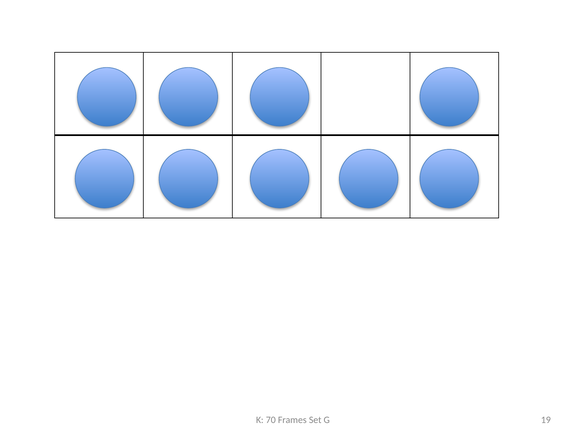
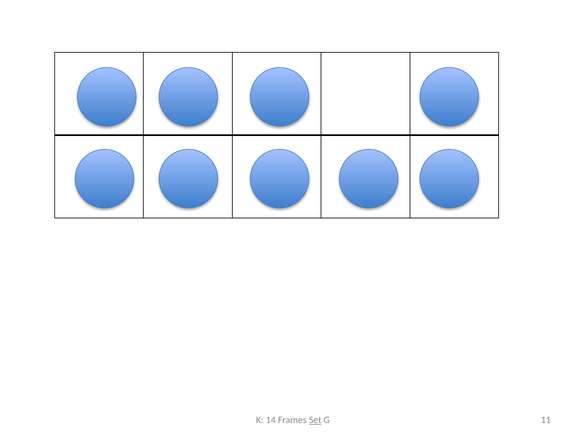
70: 70 -> 14
Set underline: none -> present
19: 19 -> 11
